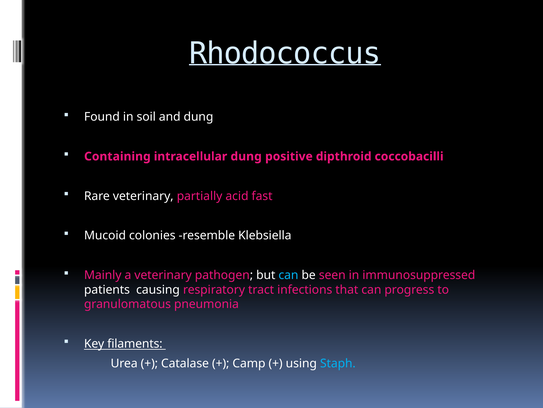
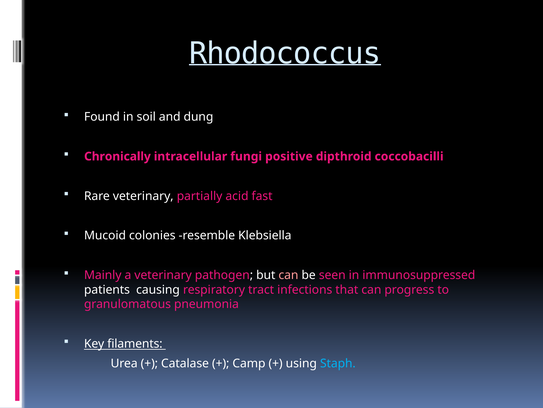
Containing: Containing -> Chronically
intracellular dung: dung -> fungi
can at (288, 275) colour: light blue -> pink
